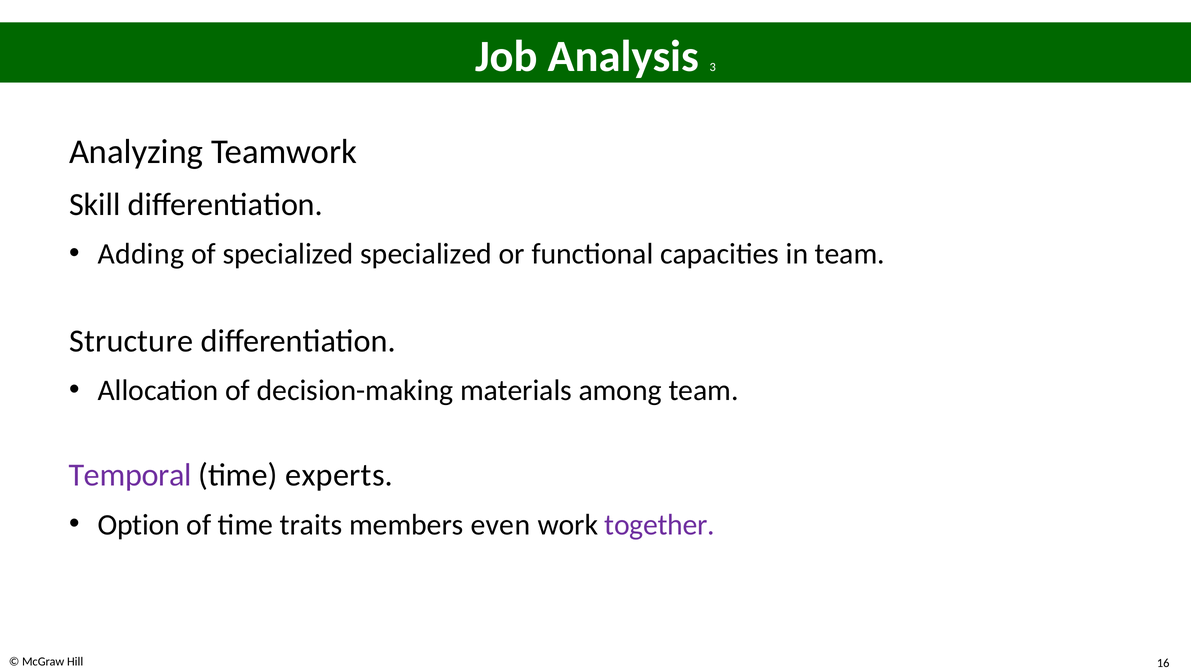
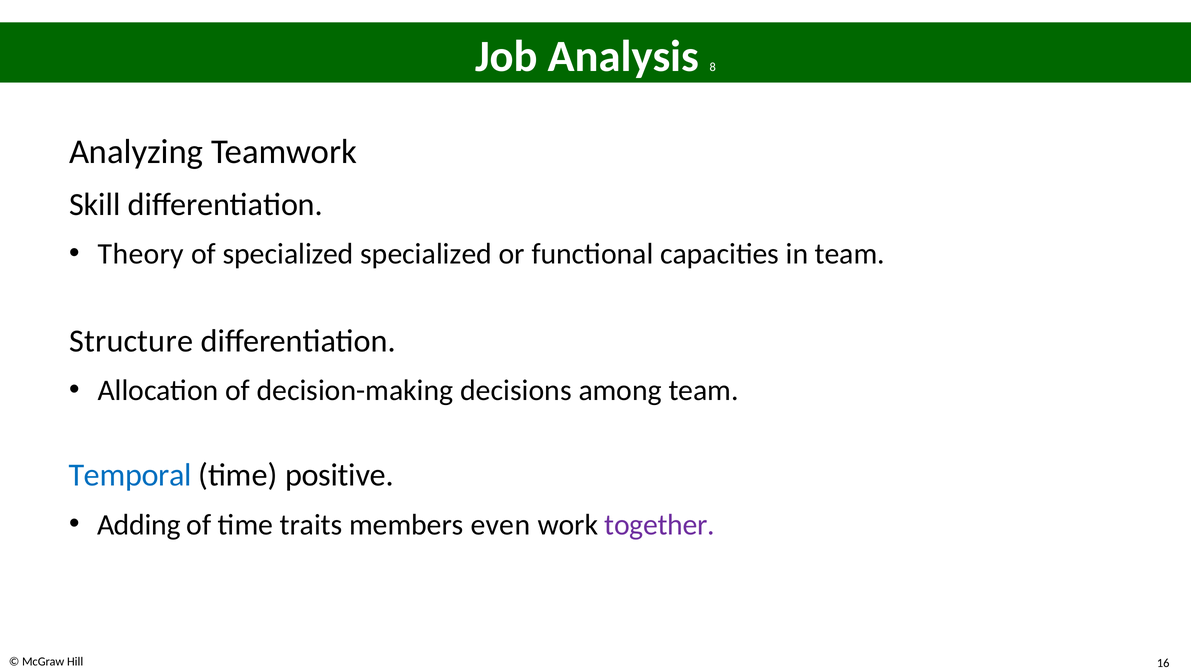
3: 3 -> 8
Adding: Adding -> Theory
materials: materials -> decisions
Temporal colour: purple -> blue
experts: experts -> positive
Option: Option -> Adding
